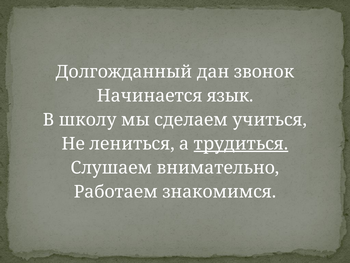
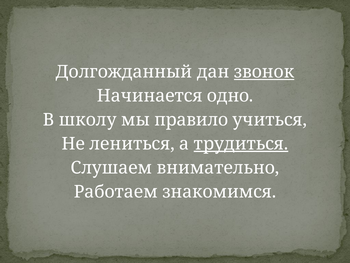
звонок underline: none -> present
язык: язык -> одно
сделаем: сделаем -> правило
